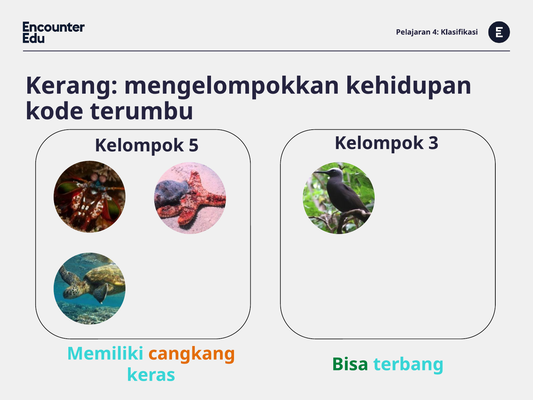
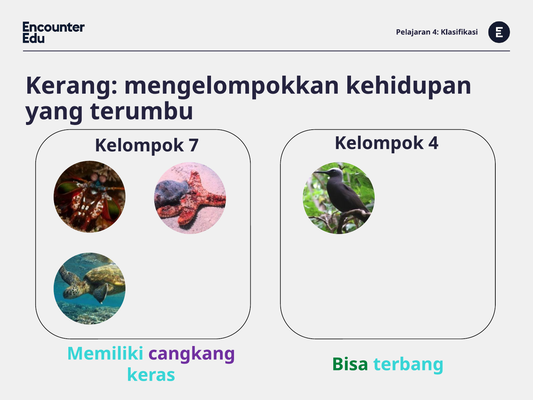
kode: kode -> yang
Kelompok 3: 3 -> 4
5: 5 -> 7
cangkang colour: orange -> purple
